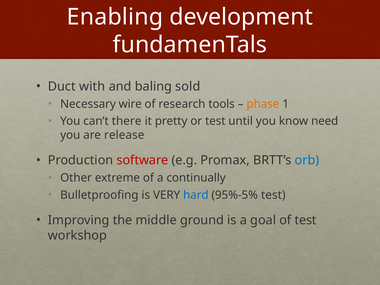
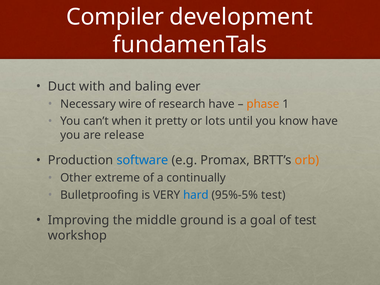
Enabling: Enabling -> Compiler
sold: sold -> ever
research tools: tools -> have
there: there -> when
or test: test -> lots
know need: need -> have
software colour: red -> blue
orb colour: blue -> orange
